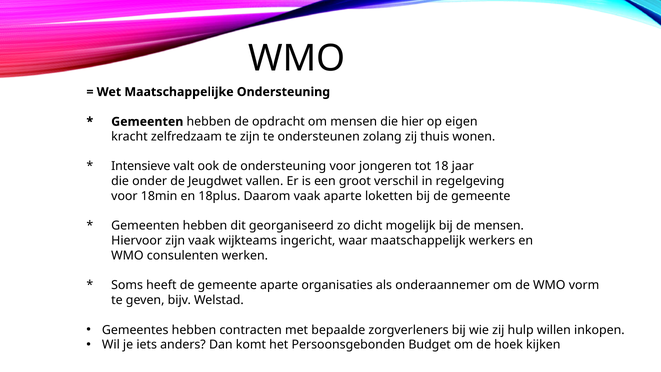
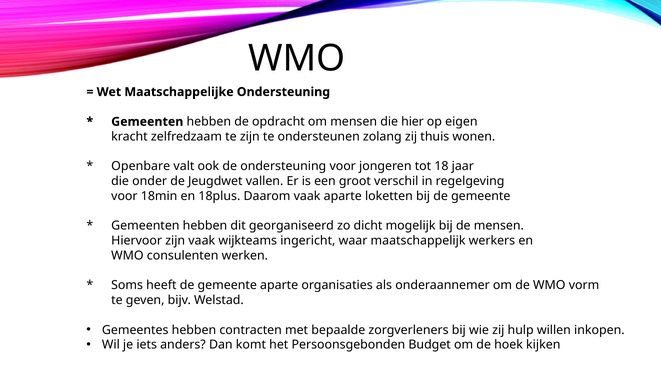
Intensieve: Intensieve -> Openbare
